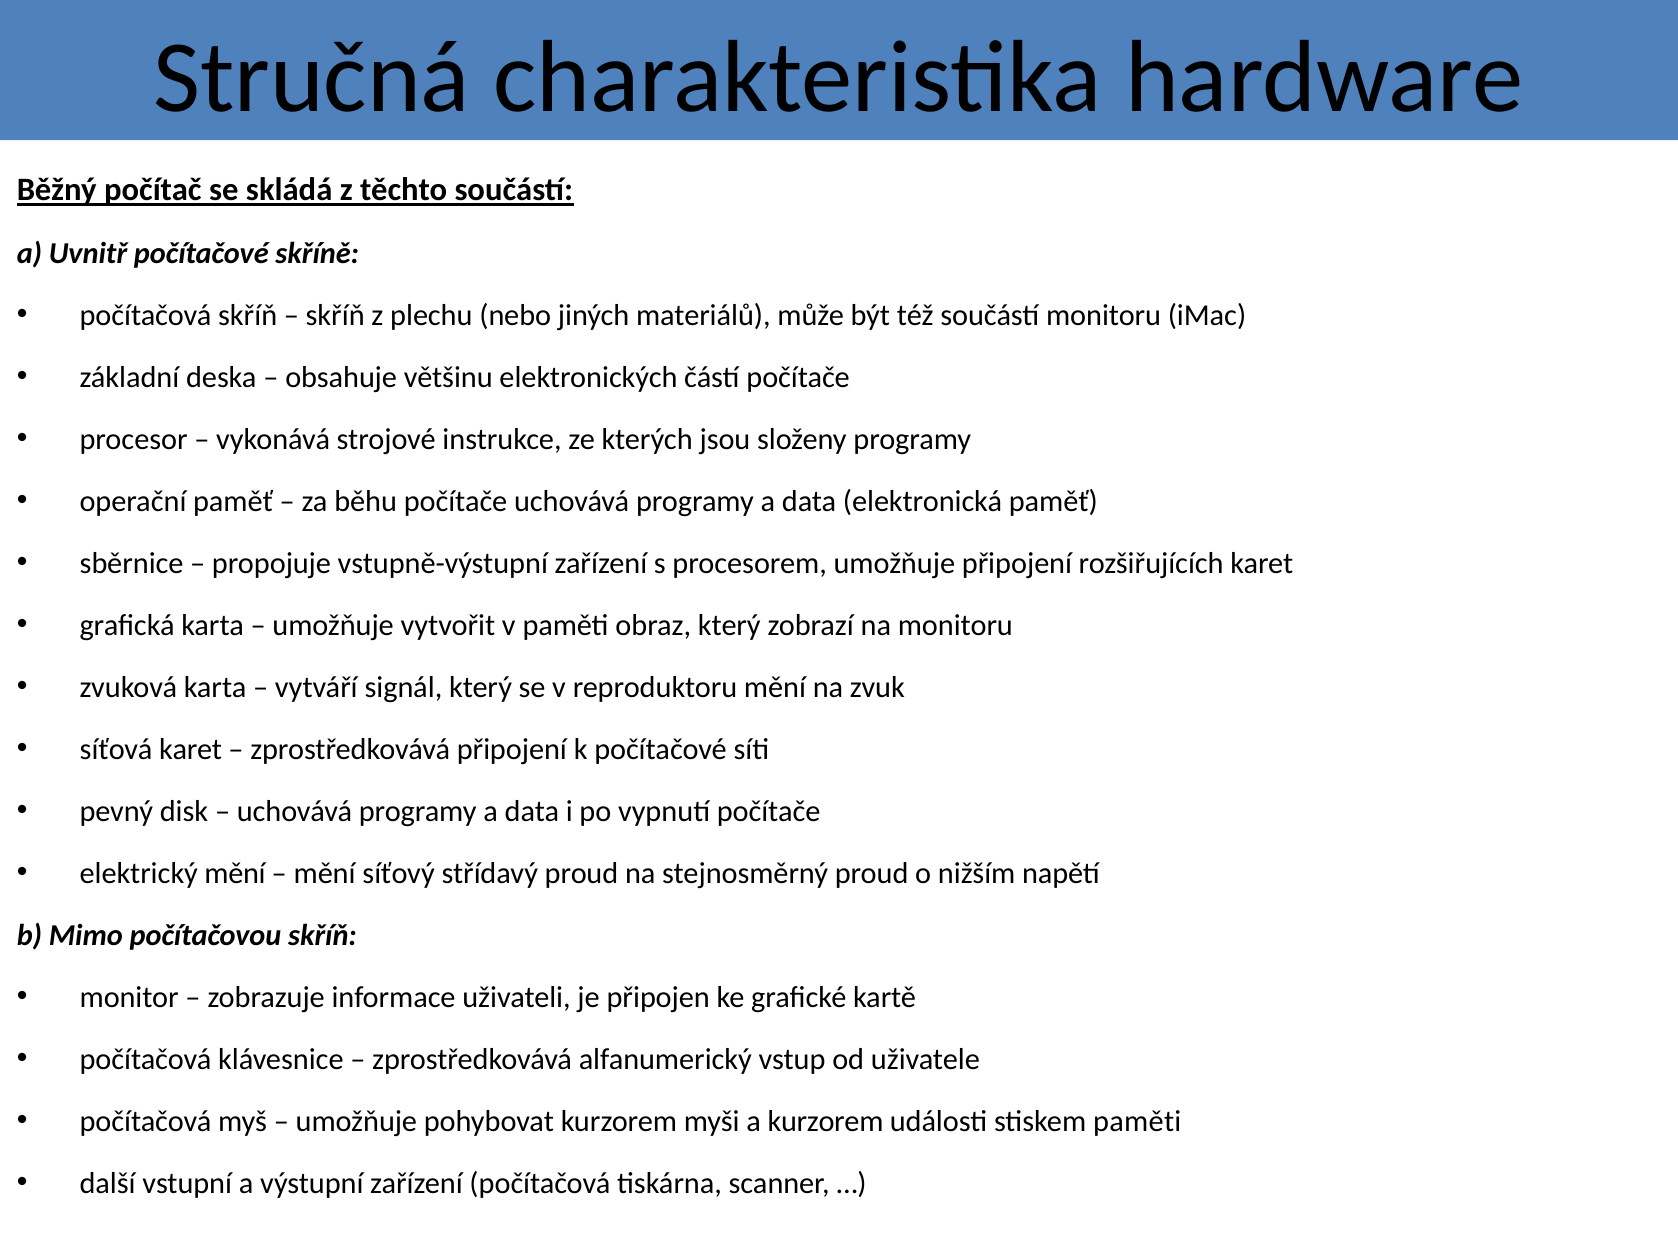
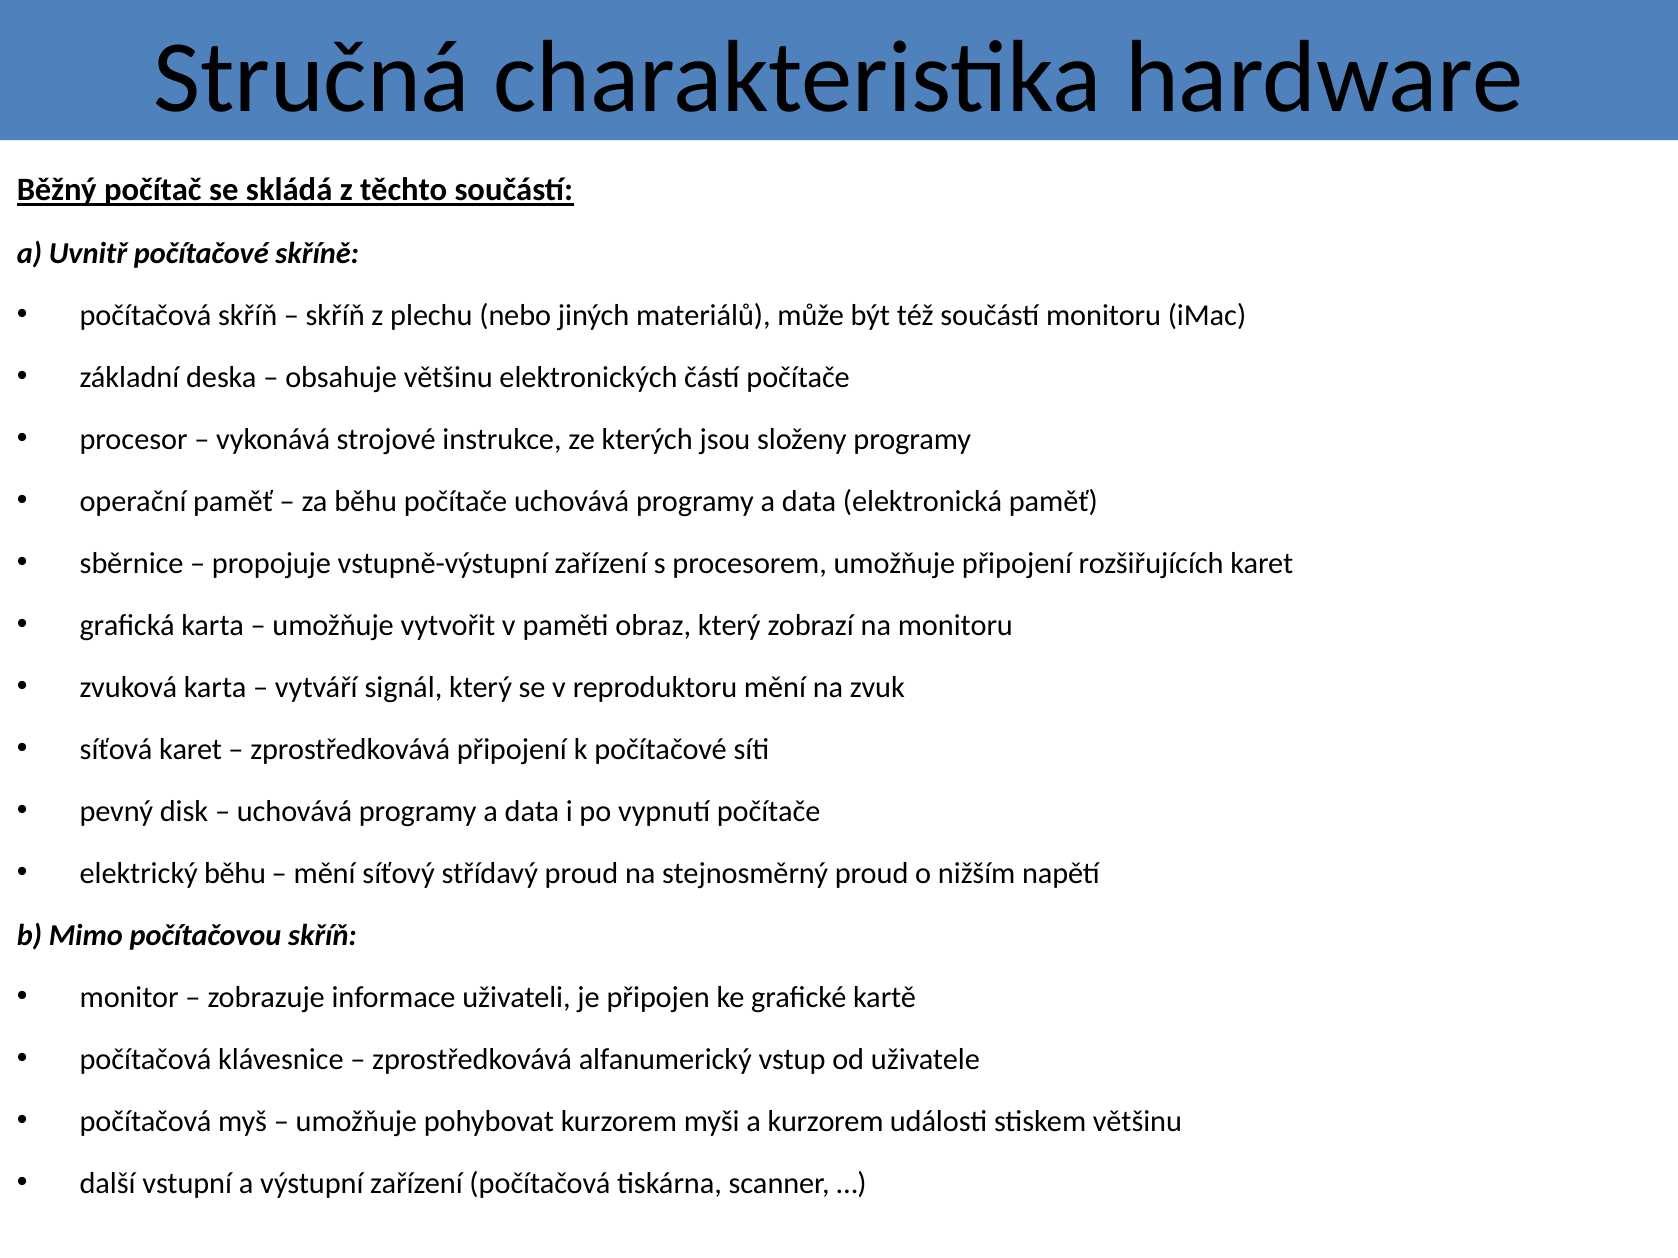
elektrický mění: mění -> běhu
stiskem paměti: paměti -> většinu
